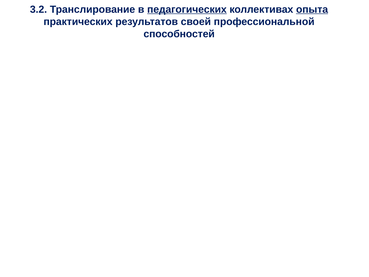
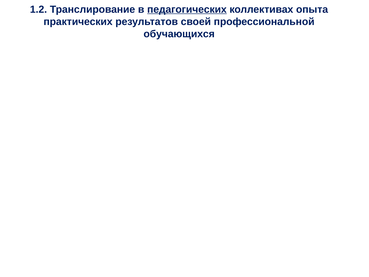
3.2: 3.2 -> 1.2
опыта underline: present -> none
способностей: способностей -> обучающихся
